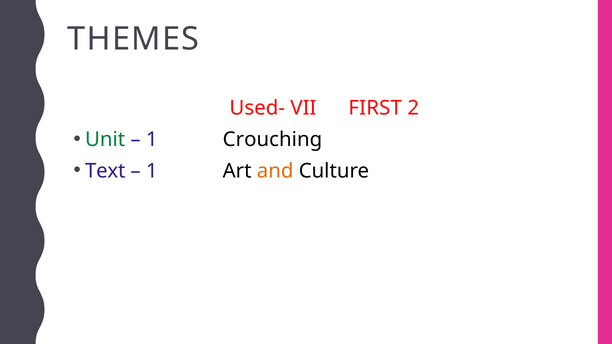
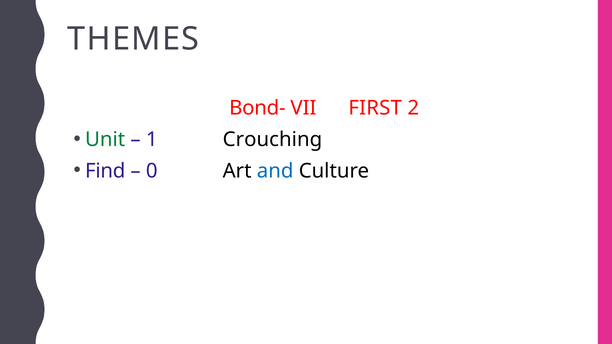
Used-: Used- -> Bond-
Text: Text -> Find
1 at (152, 171): 1 -> 0
and colour: orange -> blue
